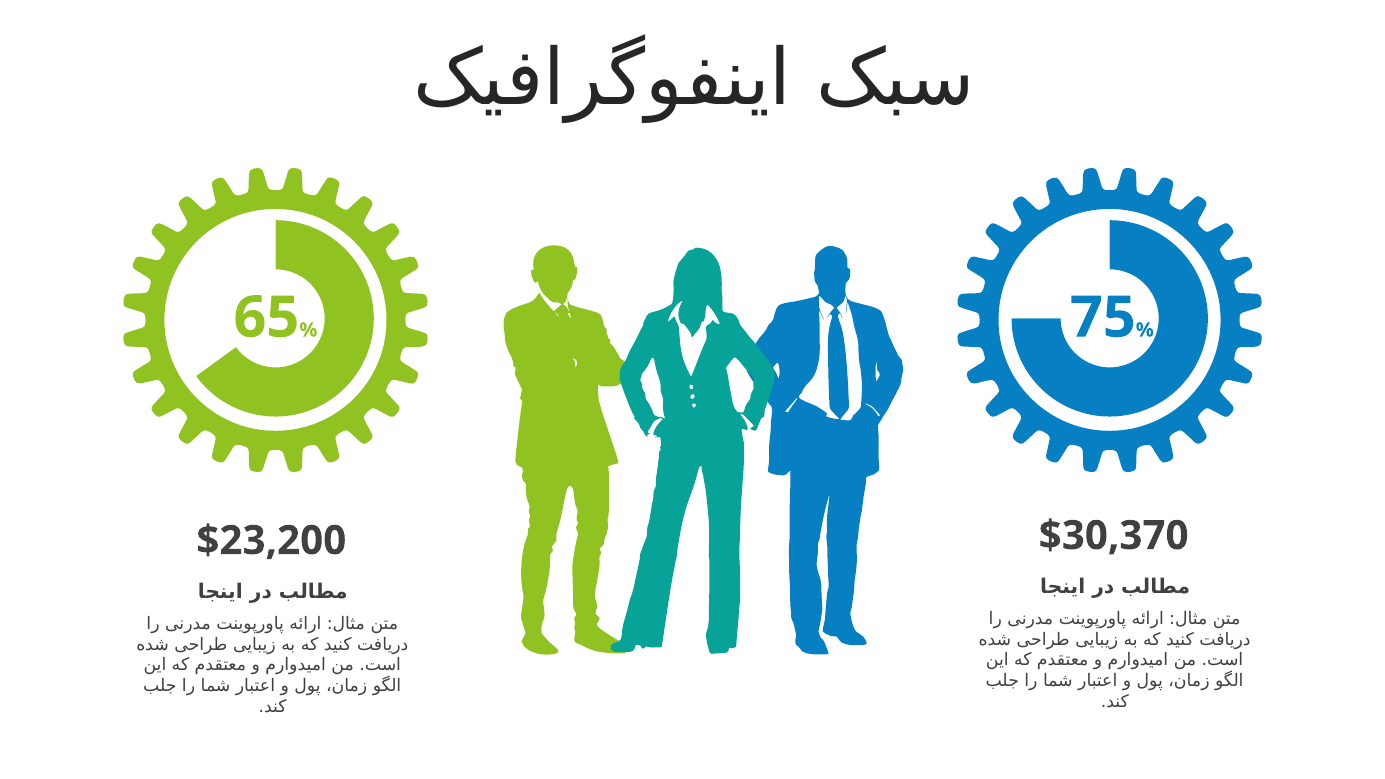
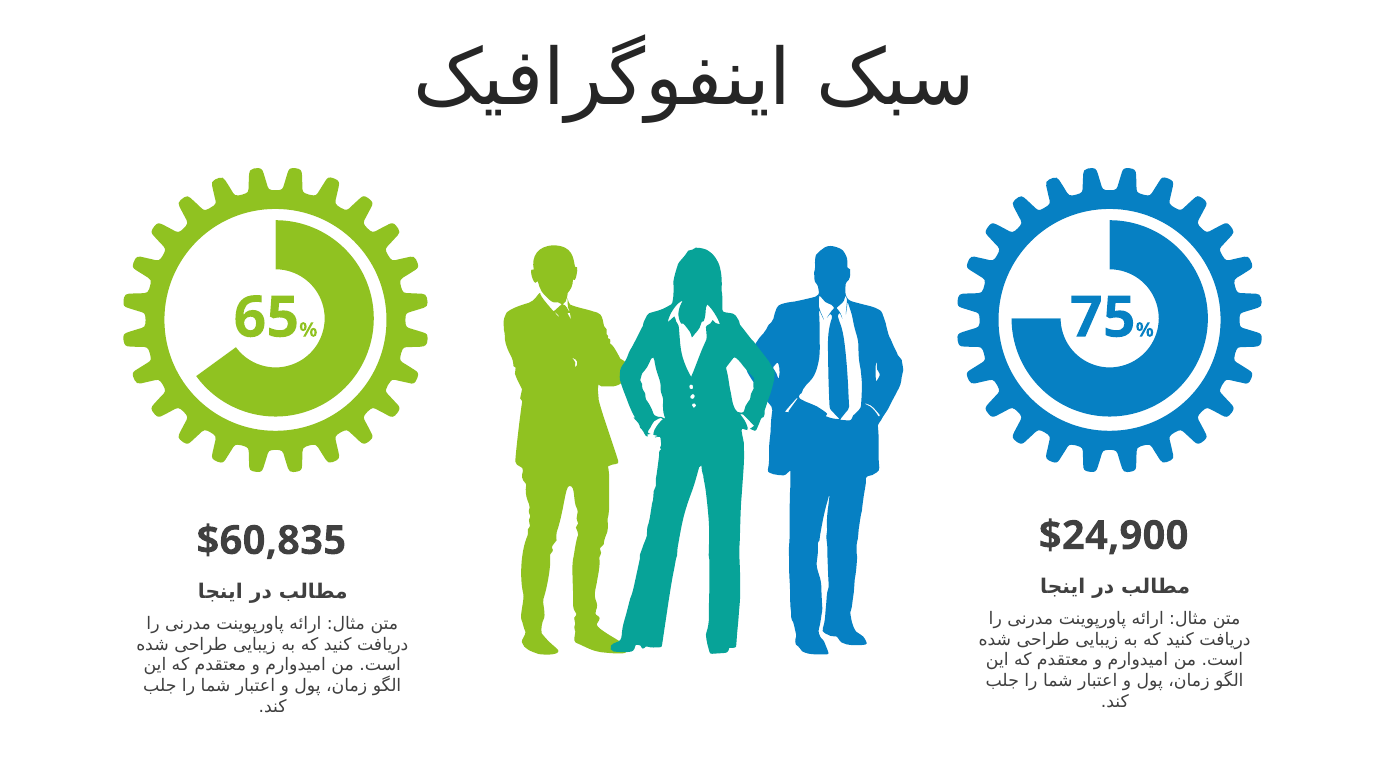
$30,370: $30,370 -> $24,900
$23,200: $23,200 -> $60,835
